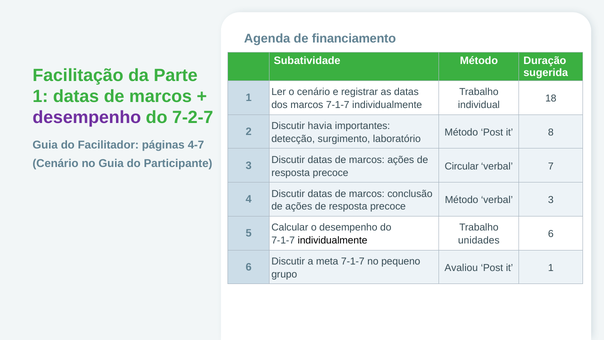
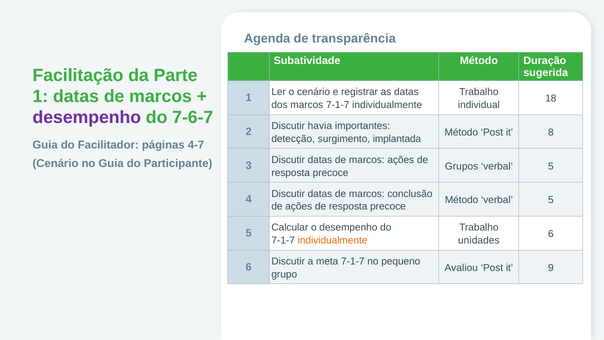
financiamento: financiamento -> transparência
7-2-7: 7-2-7 -> 7-6-7
laboratório: laboratório -> implantada
Circular: Circular -> Grupos
7 at (551, 166): 7 -> 5
Método verbal 3: 3 -> 5
individualmente at (333, 240) colour: black -> orange
it 1: 1 -> 9
